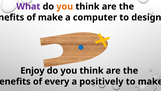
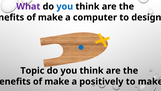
you at (65, 6) colour: orange -> blue
Enjoy: Enjoy -> Topic
every at (57, 81): every -> make
